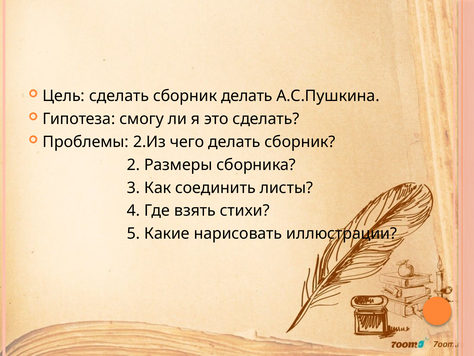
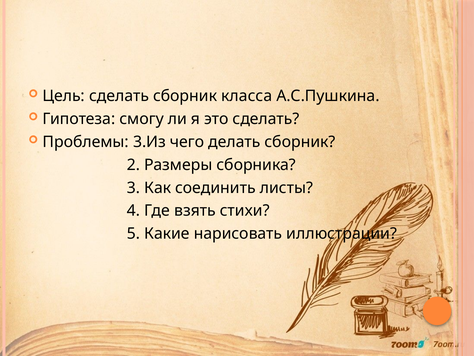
сборник делать: делать -> класса
2.Из: 2.Из -> 3.Из
